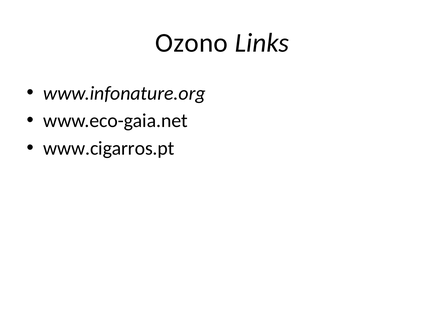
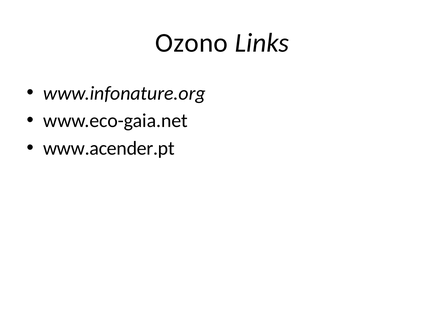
www.cigarros.pt: www.cigarros.pt -> www.acender.pt
